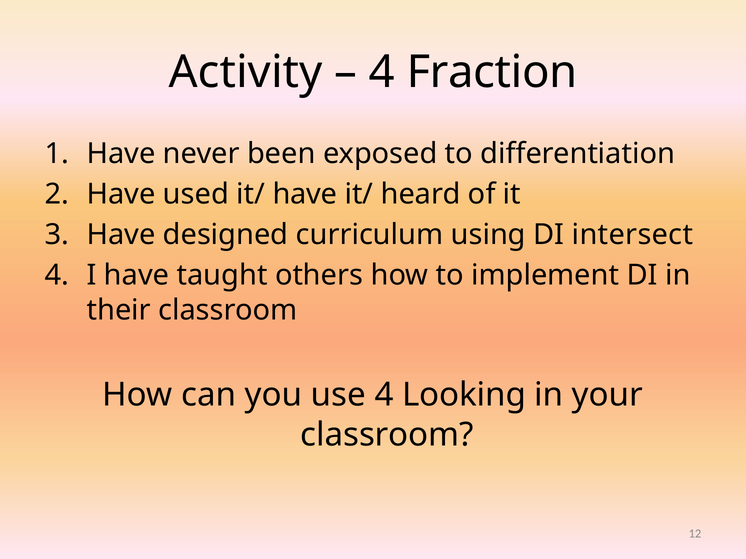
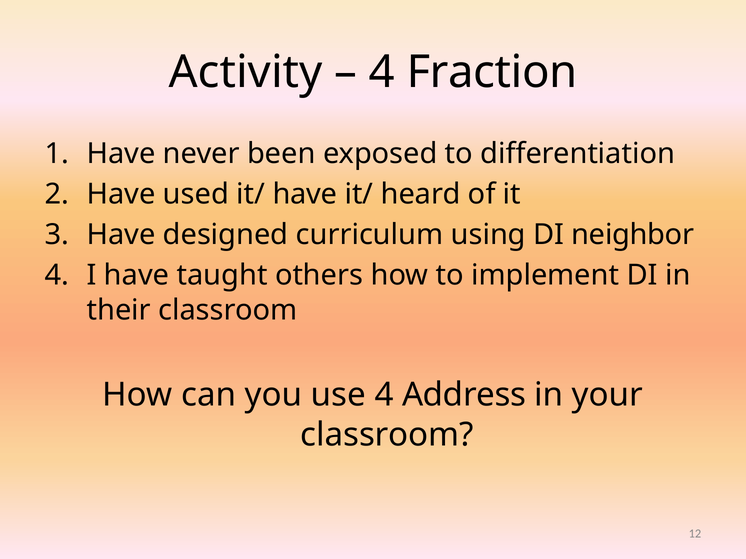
intersect: intersect -> neighbor
Looking: Looking -> Address
